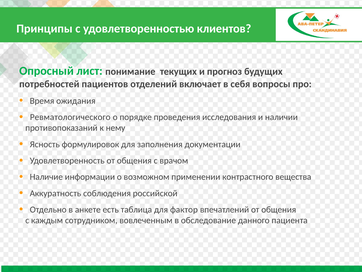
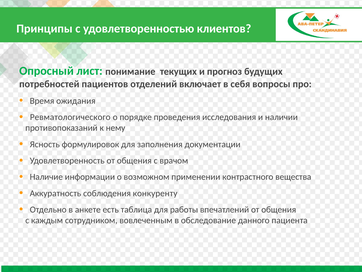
российской: российской -> конкуренту
фактор: фактор -> работы
